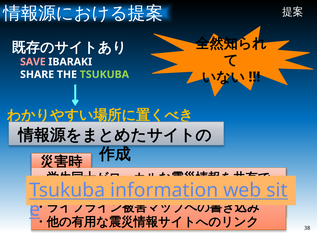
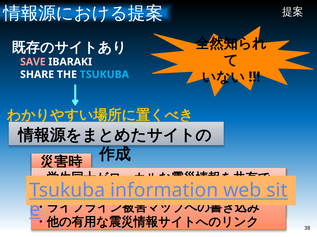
TSUKUBA at (104, 75) colour: light green -> light blue
